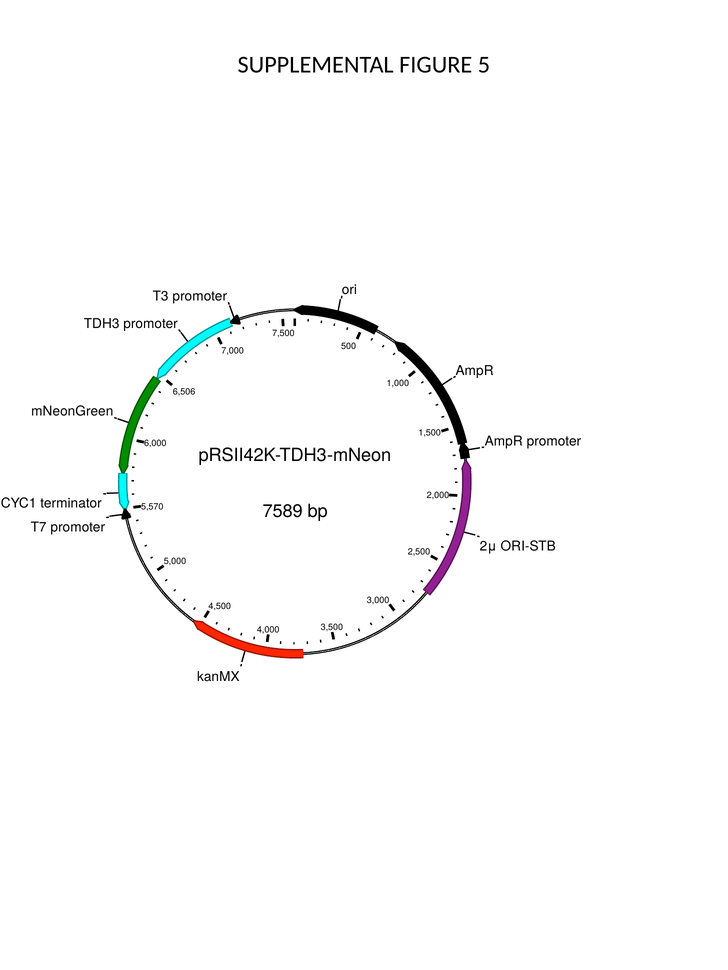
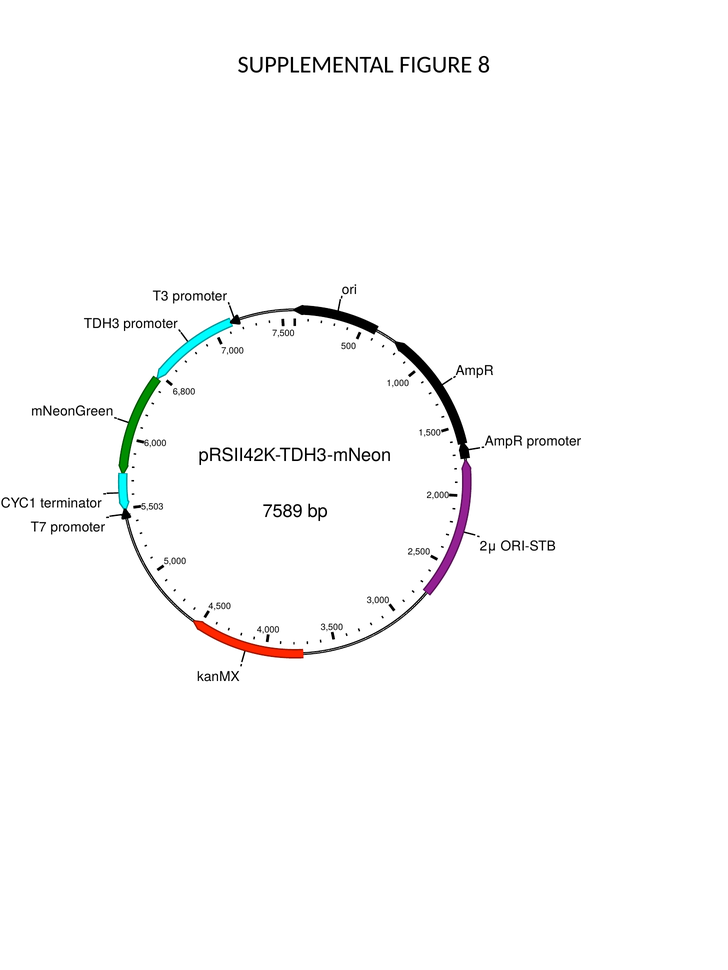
5: 5 -> 8
6,506: 6,506 -> 6,800
5,570: 5,570 -> 5,503
